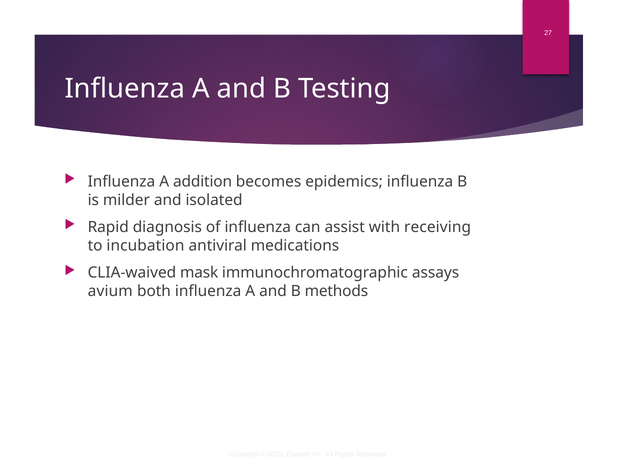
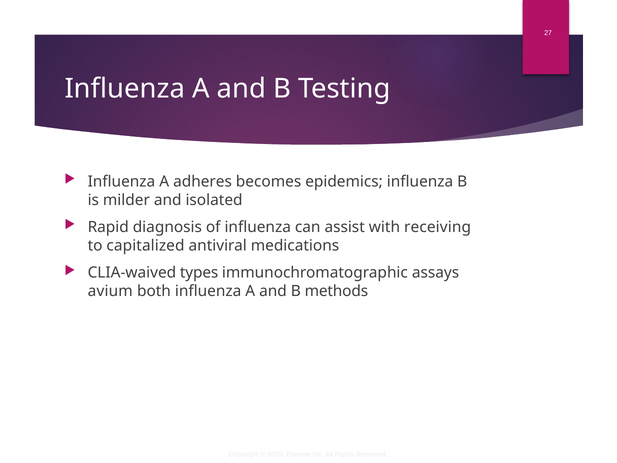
addition: addition -> adheres
incubation: incubation -> capitalized
mask: mask -> types
